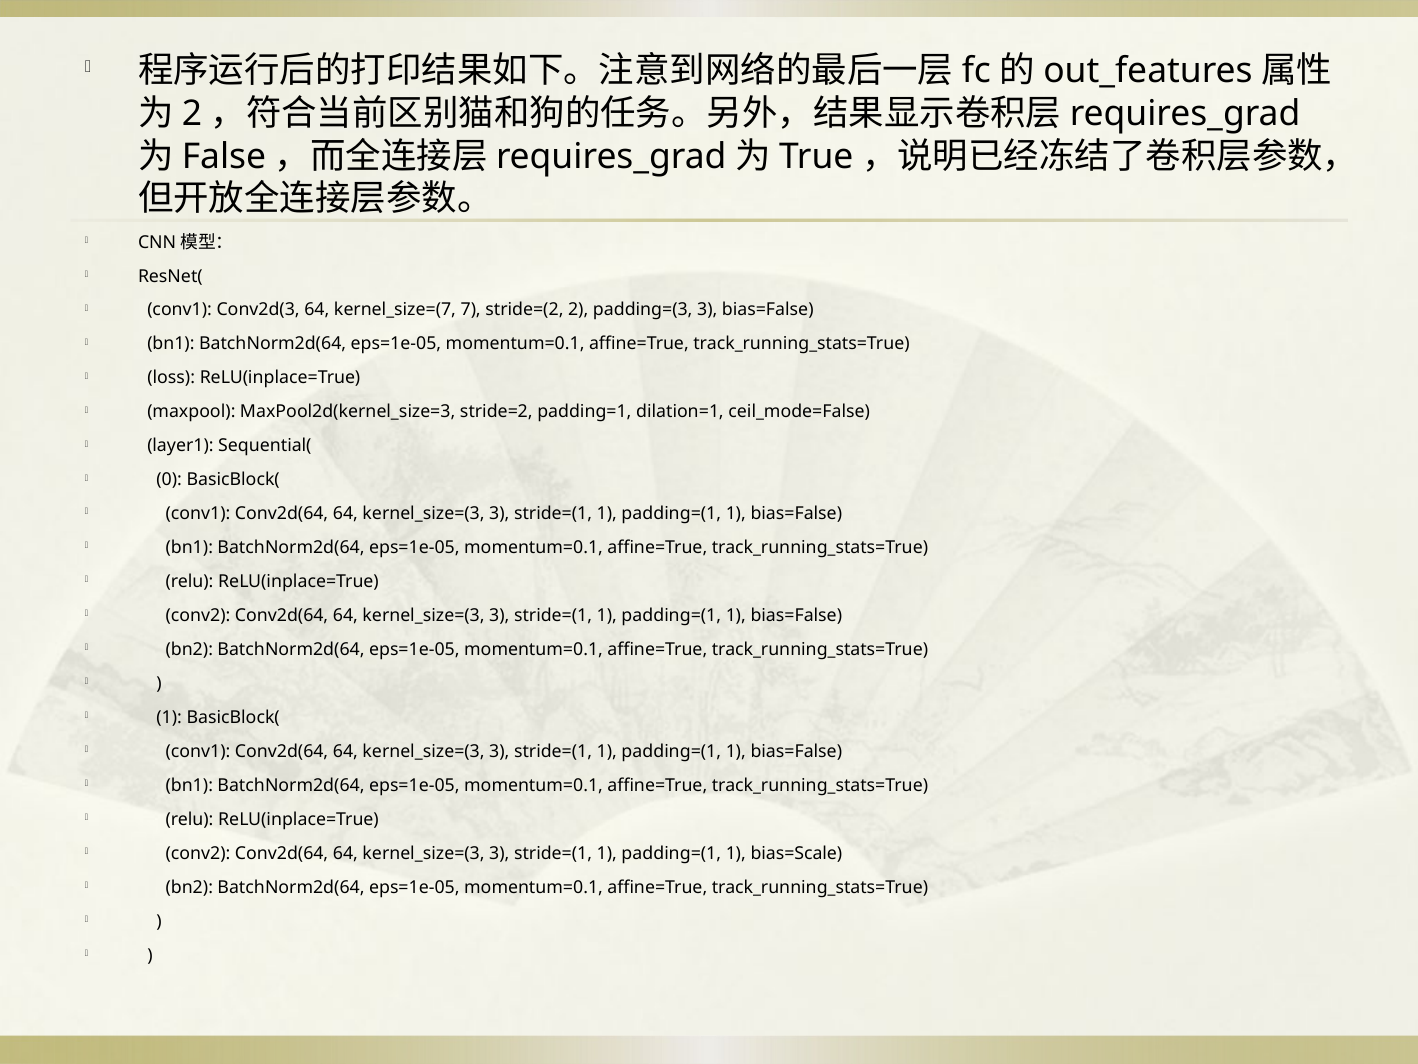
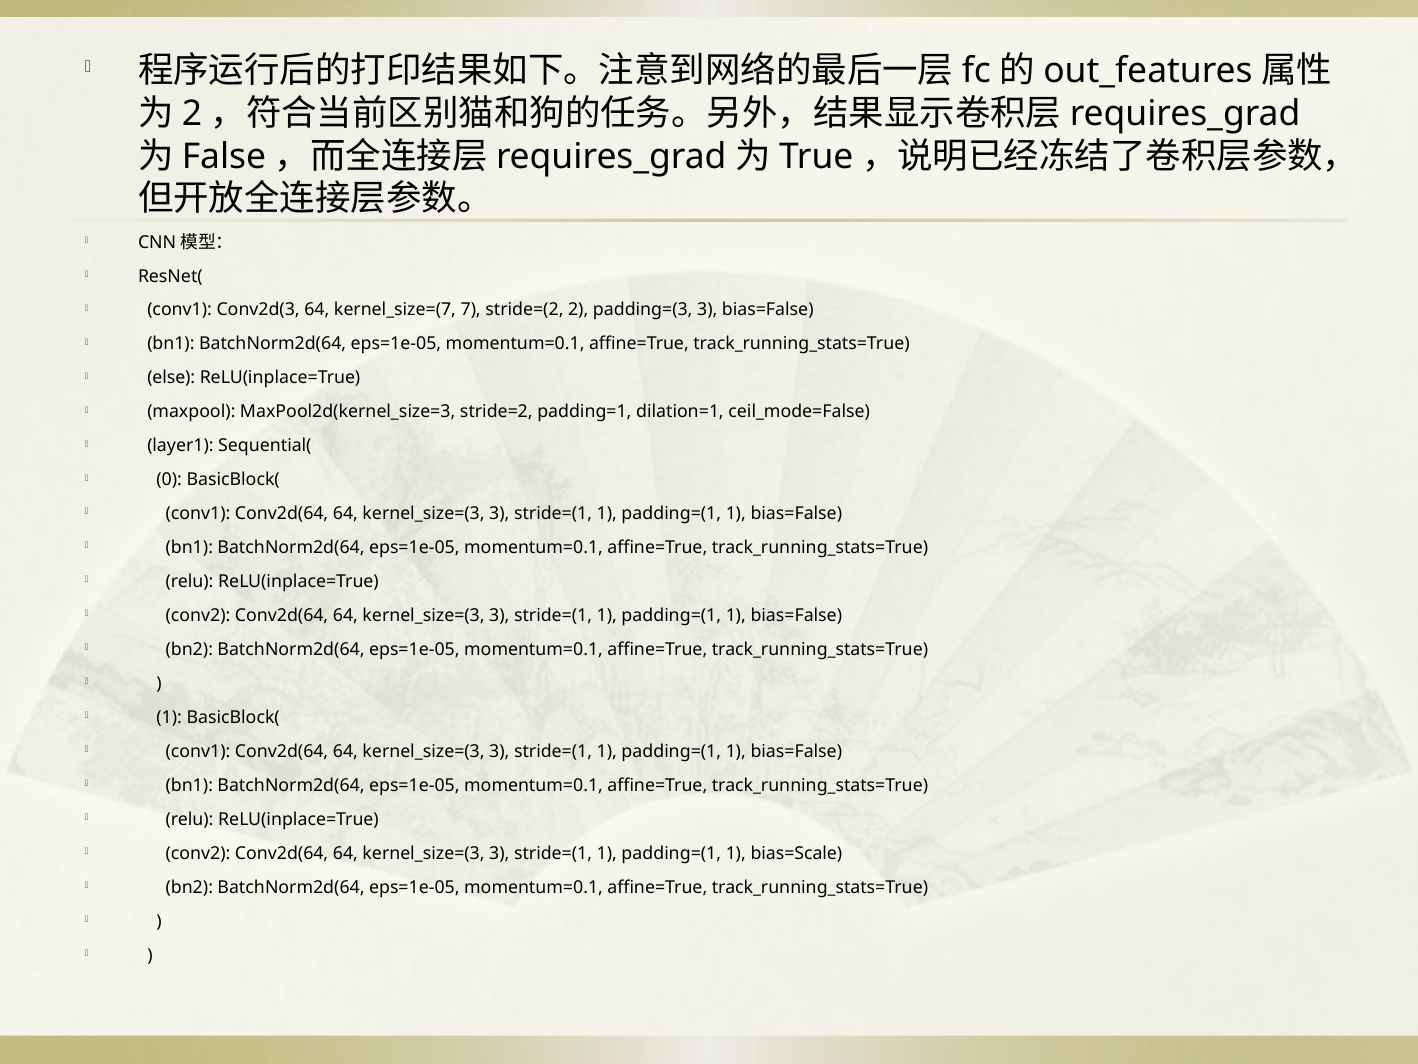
loss: loss -> else
